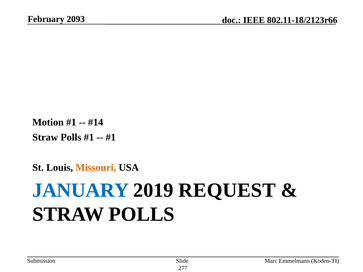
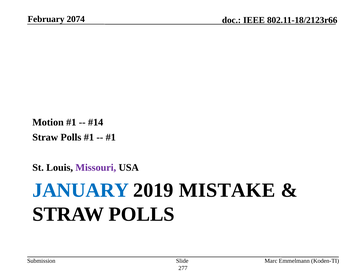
2093: 2093 -> 2074
Missouri colour: orange -> purple
REQUEST: REQUEST -> MISTAKE
